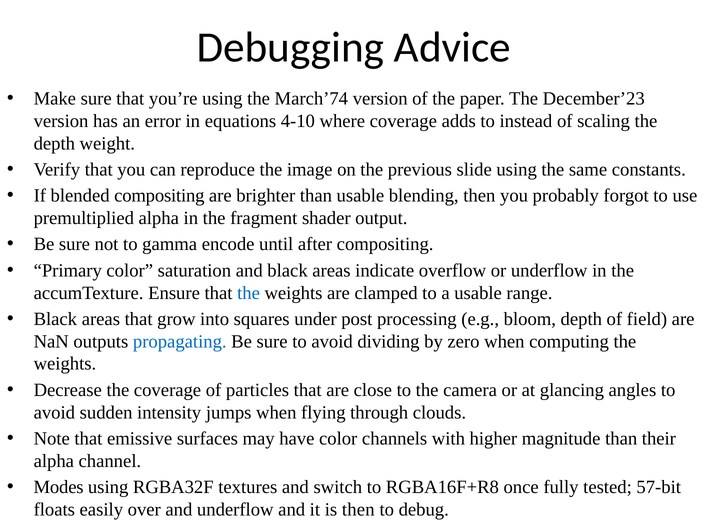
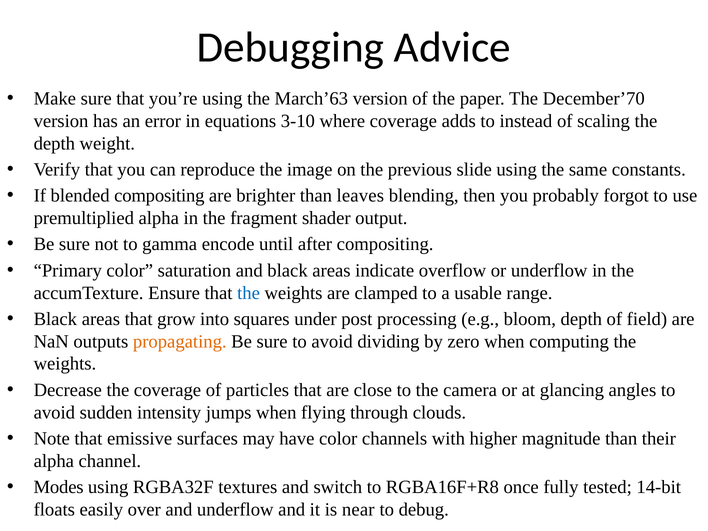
March’74: March’74 -> March’63
December’23: December’23 -> December’70
4-10: 4-10 -> 3-10
than usable: usable -> leaves
propagating colour: blue -> orange
57-bit: 57-bit -> 14-bit
is then: then -> near
